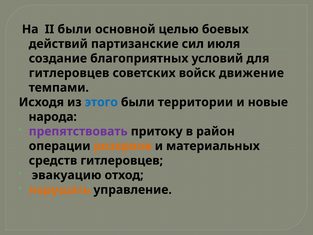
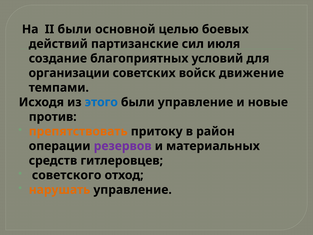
гитлеровцев at (69, 73): гитлеровцев -> организации
были территории: территории -> управление
народа: народа -> против
препятствовать colour: purple -> orange
резервов colour: orange -> purple
эвакуацию: эвакуацию -> советского
